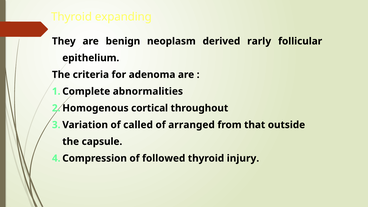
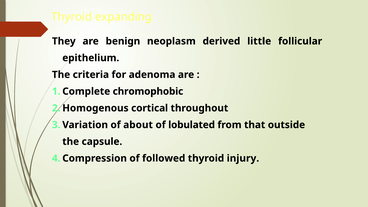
rarly: rarly -> little
abnormalities: abnormalities -> chromophobic
called: called -> about
arranged: arranged -> lobulated
